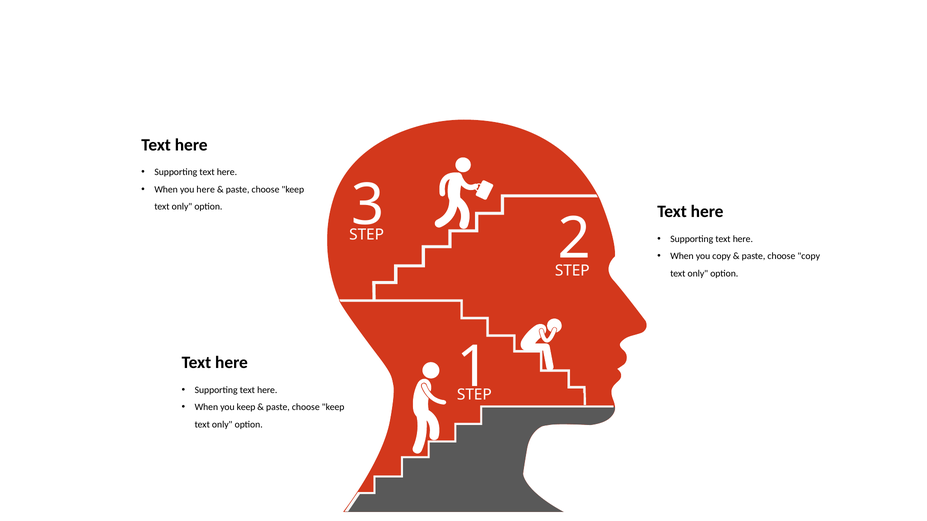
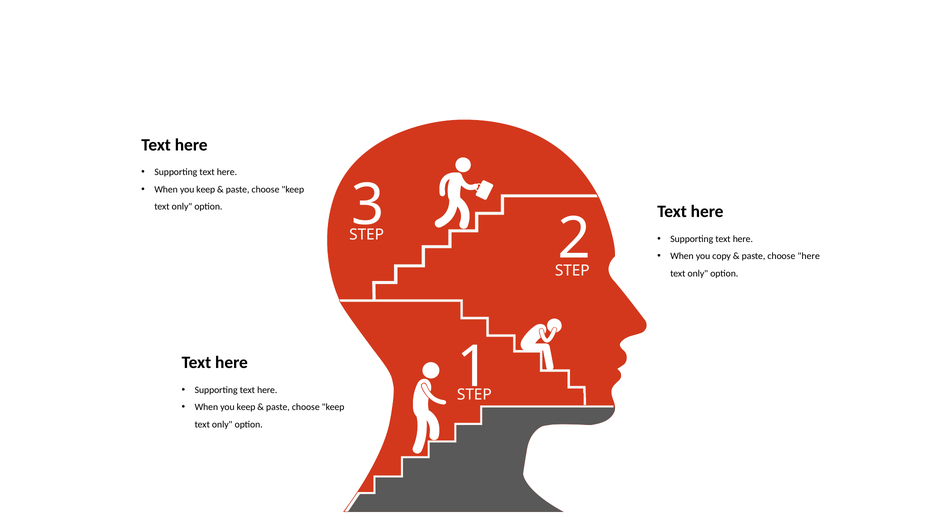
here at (206, 190): here -> keep
choose copy: copy -> here
